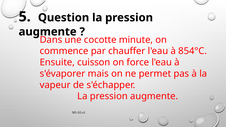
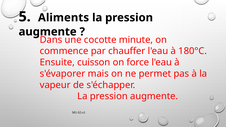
Question: Question -> Aliments
854°C: 854°C -> 180°C
